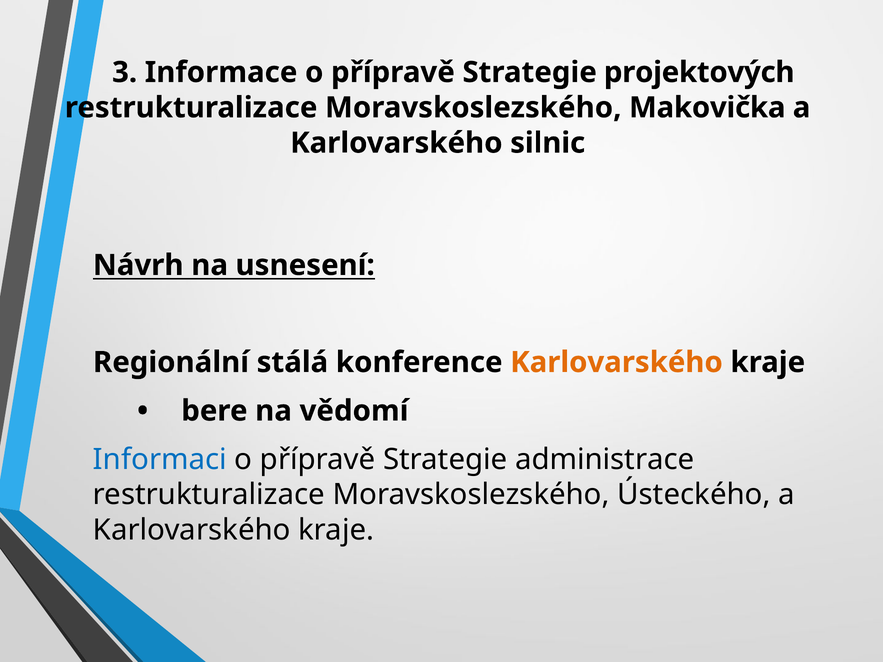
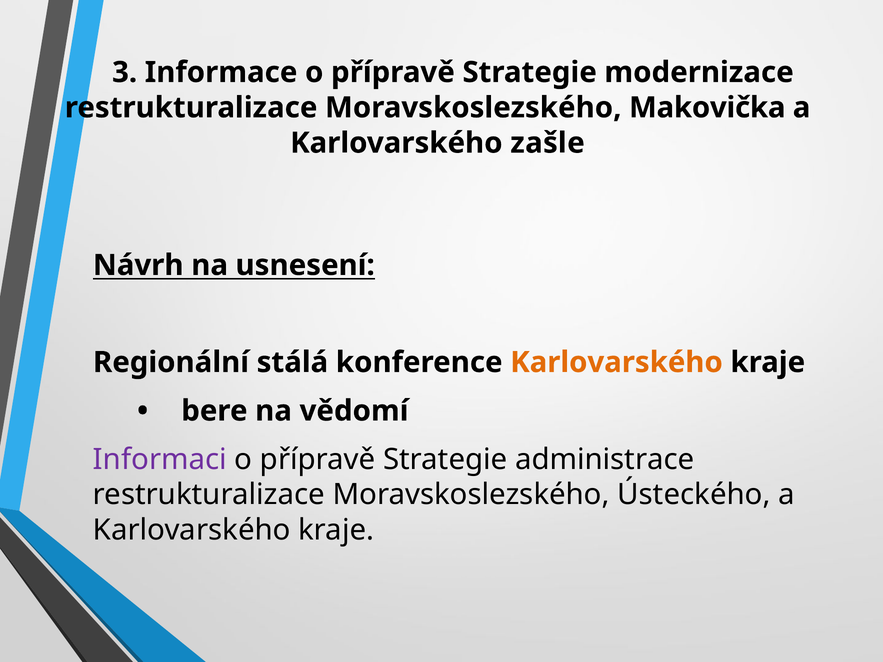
projektových: projektových -> modernizace
silnic: silnic -> zašle
Informaci colour: blue -> purple
